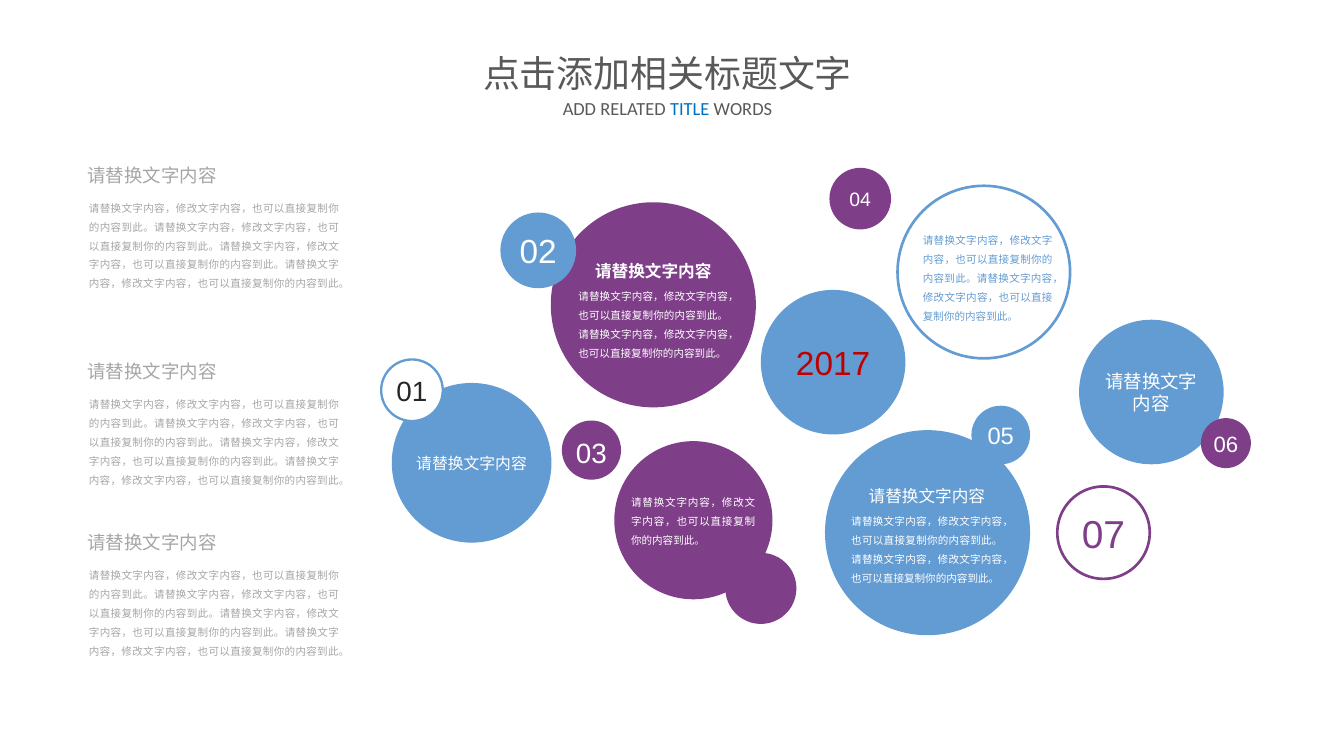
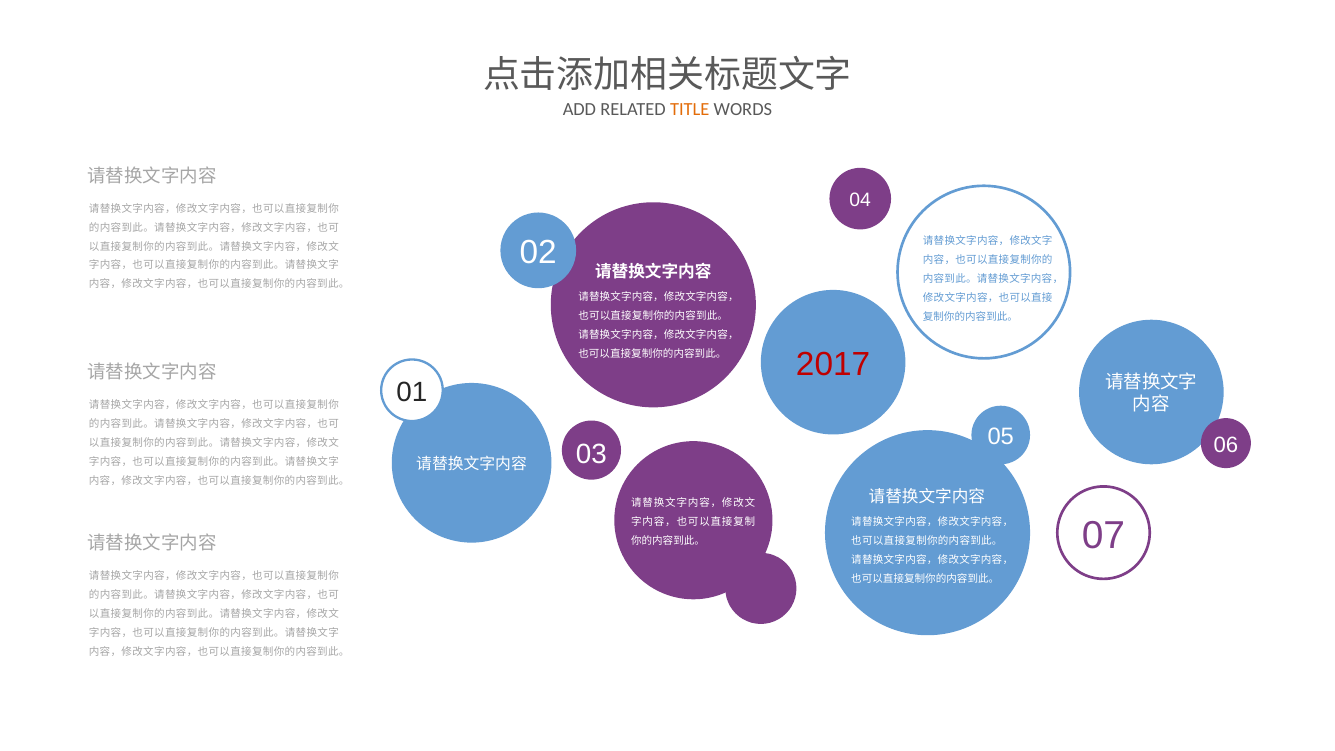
TITLE colour: blue -> orange
